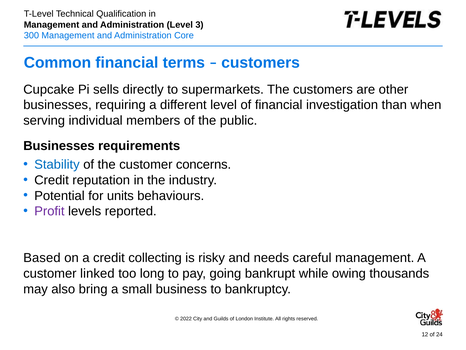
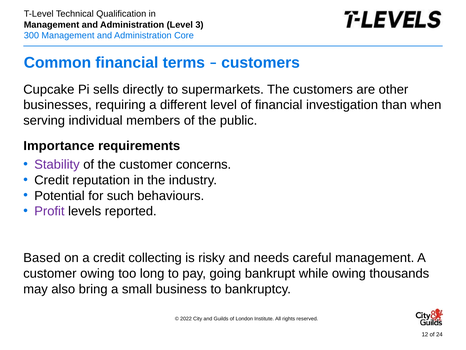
Businesses at (59, 146): Businesses -> Importance
Stability colour: blue -> purple
units: units -> such
customer linked: linked -> owing
